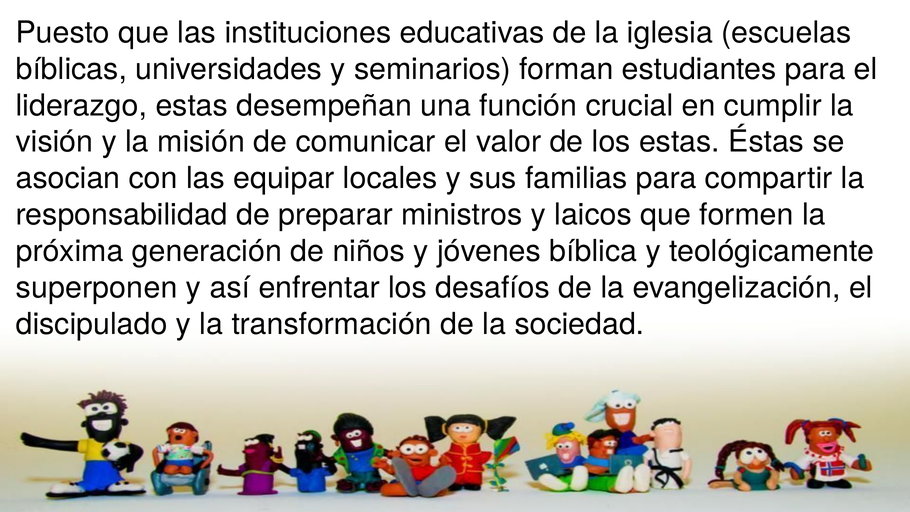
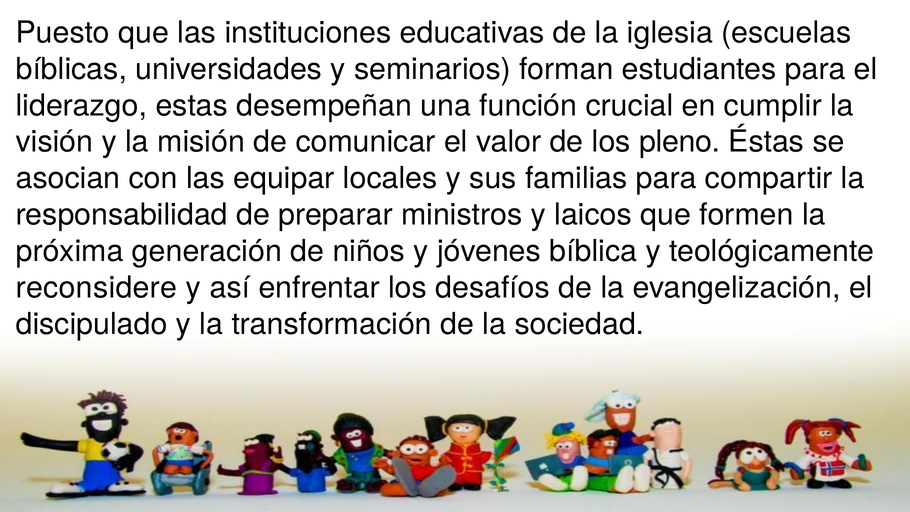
los estas: estas -> pleno
superponen: superponen -> reconsidere
